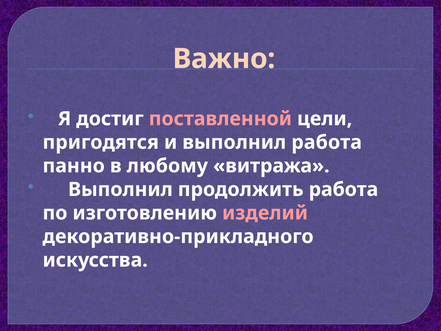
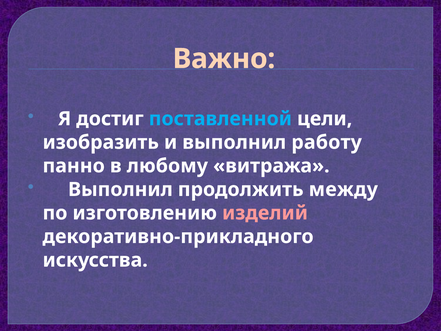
поставленной colour: pink -> light blue
пригодятся: пригодятся -> изобразить
выполнил работа: работа -> работу
продолжить работа: работа -> между
